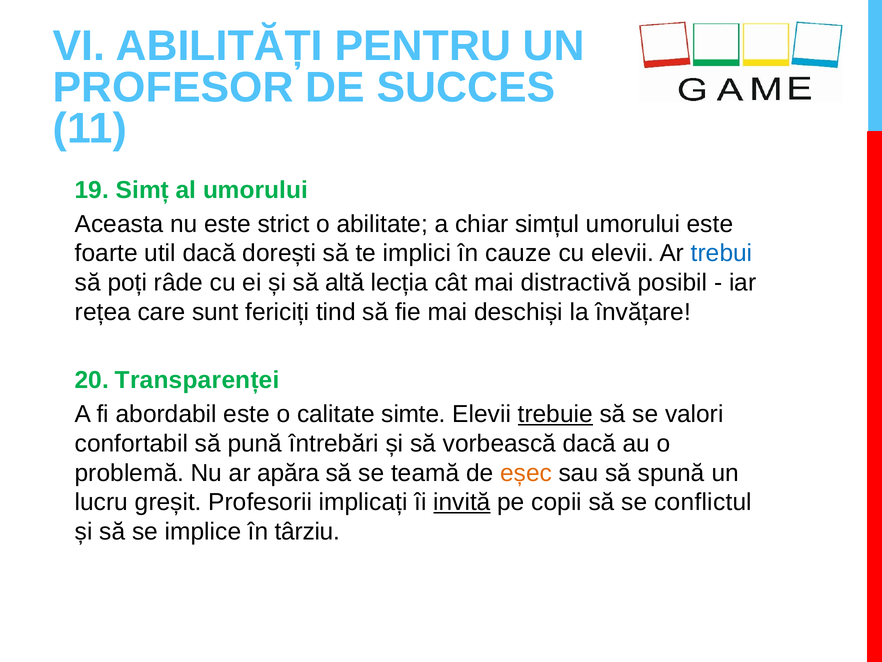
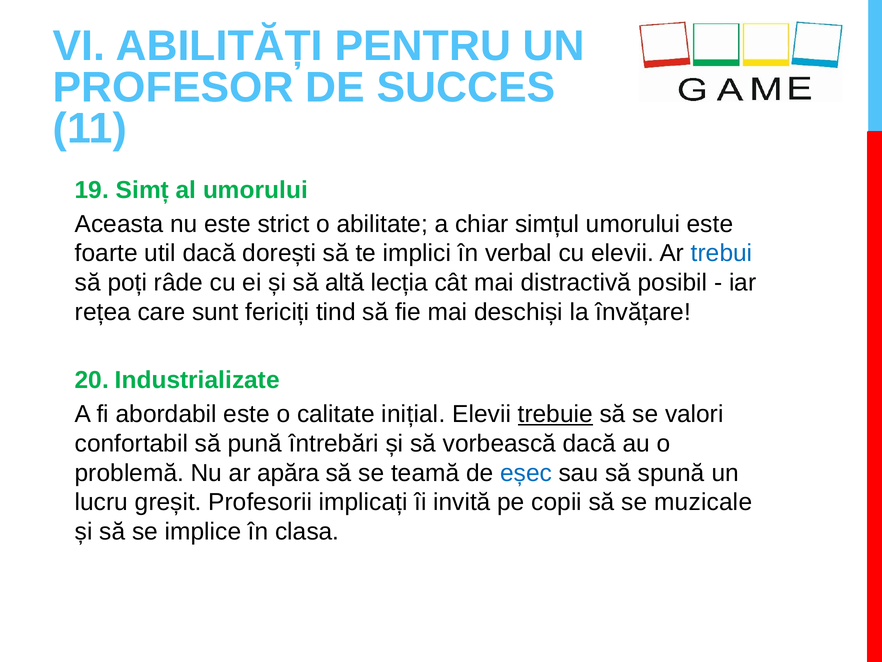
cauze: cauze -> verbal
Transparenței: Transparenței -> Industrializate
simte: simte -> inițial
eșec colour: orange -> blue
invită underline: present -> none
conflictul: conflictul -> muzicale
târziu: târziu -> clasa
